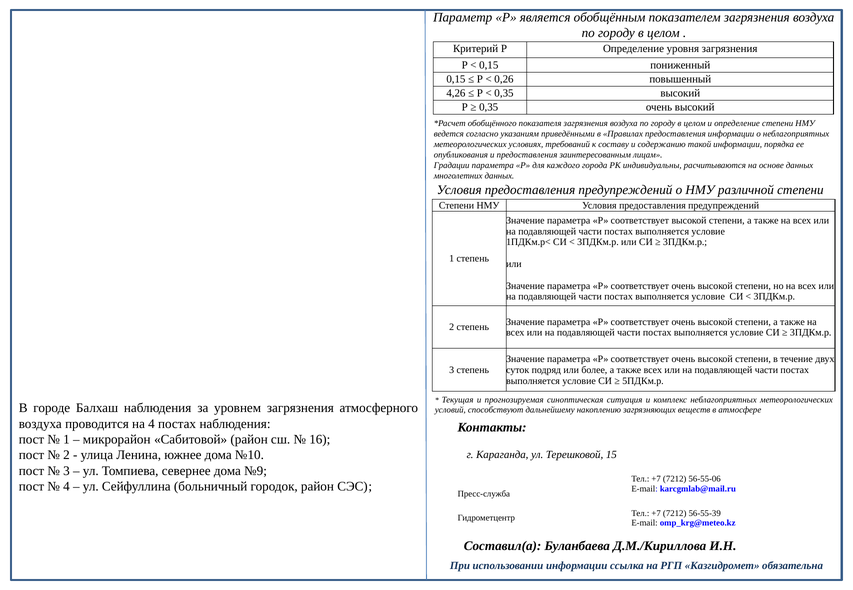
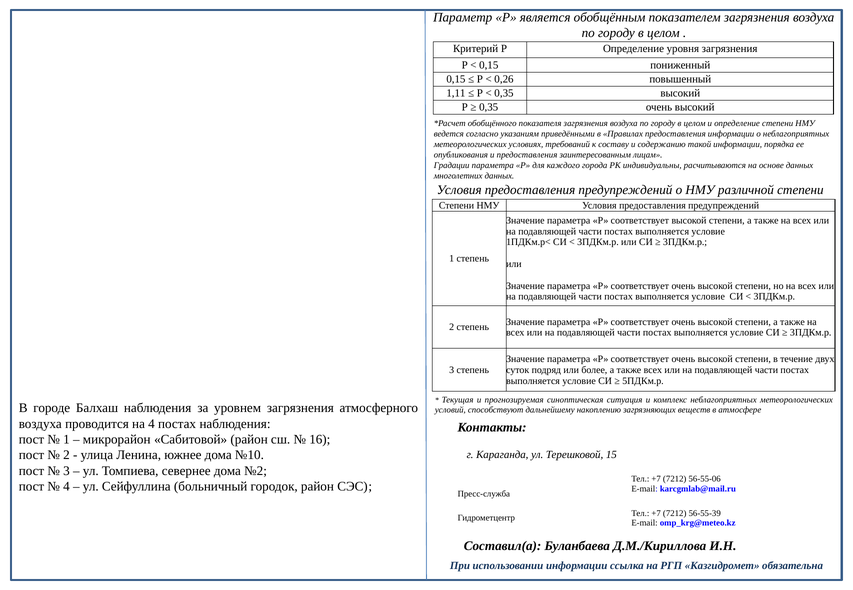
4,26: 4,26 -> 1,11
№9: №9 -> №2
